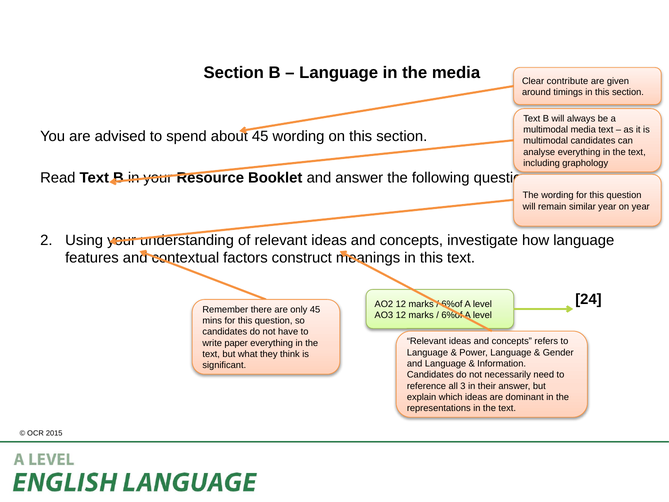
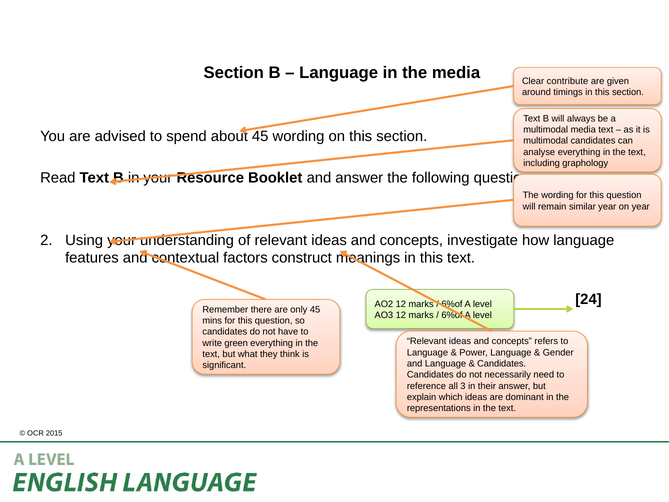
paper: paper -> green
Information at (502, 363): Information -> Candidates
